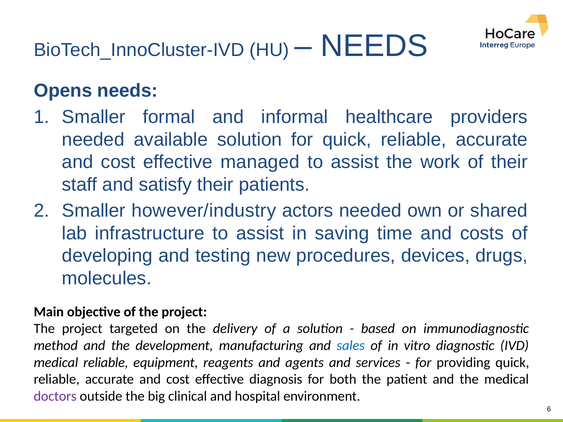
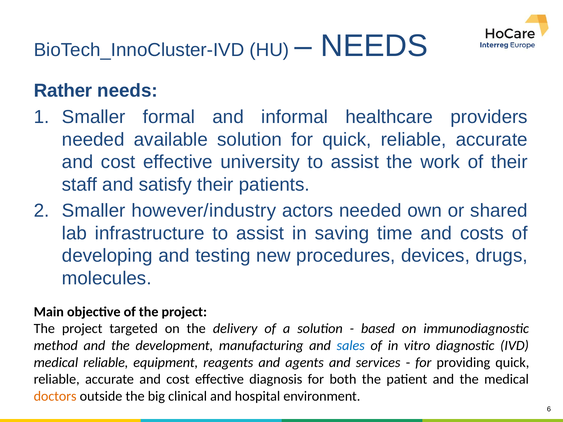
Opens: Opens -> Rather
managed: managed -> university
doctors colour: purple -> orange
